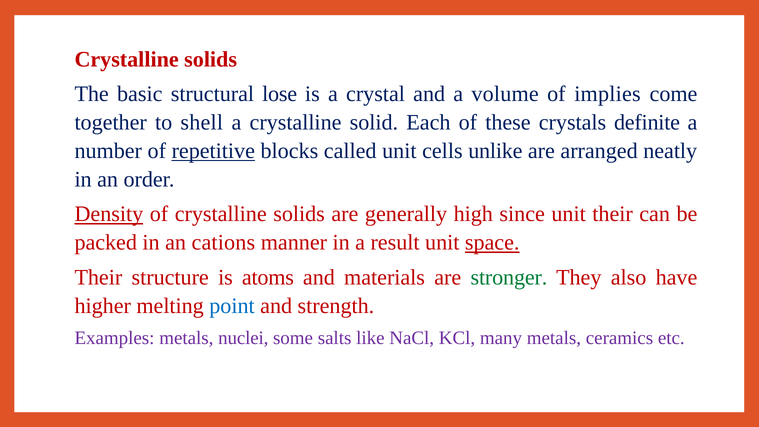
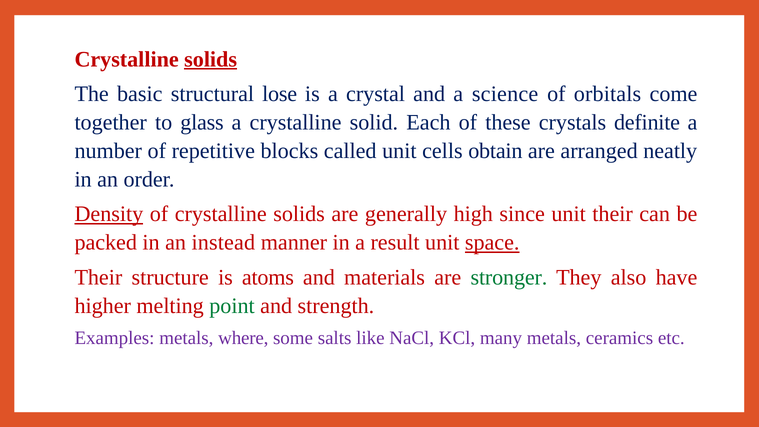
solids at (211, 59) underline: none -> present
volume: volume -> science
implies: implies -> orbitals
shell: shell -> glass
repetitive underline: present -> none
unlike: unlike -> obtain
cations: cations -> instead
point colour: blue -> green
nuclei: nuclei -> where
